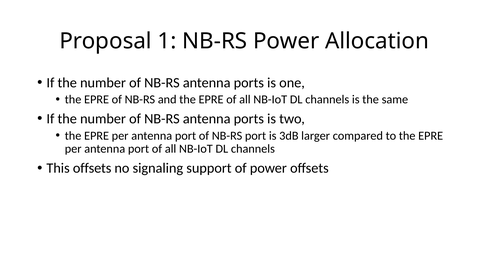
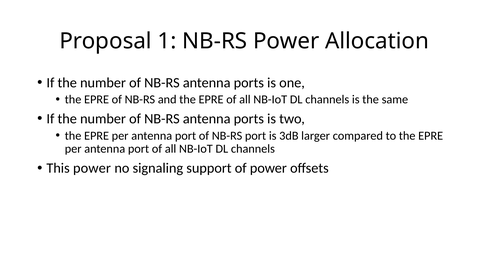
This offsets: offsets -> power
